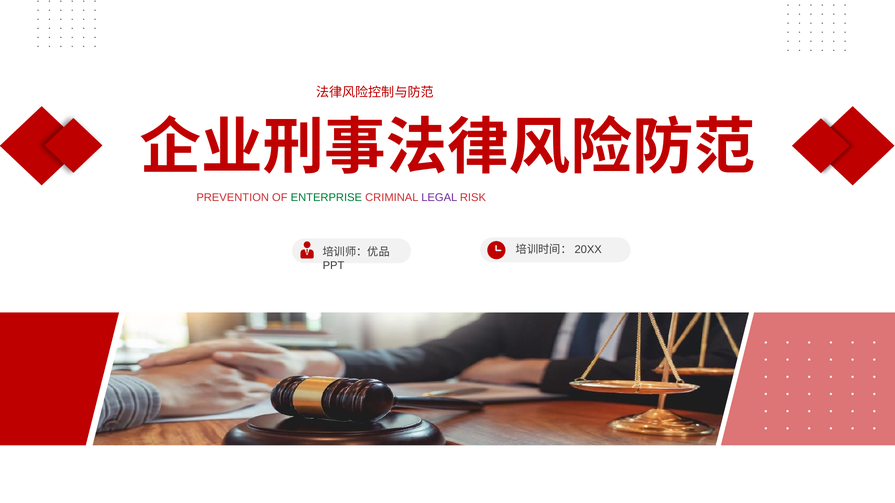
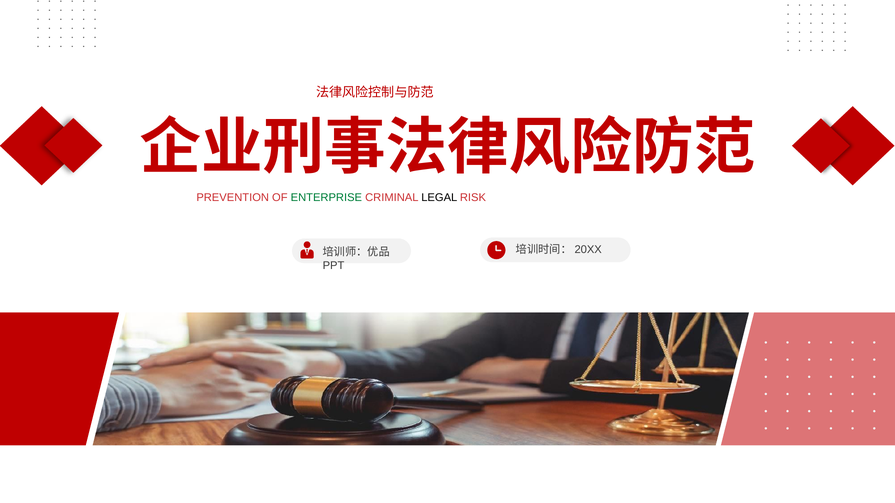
LEGAL colour: purple -> black
